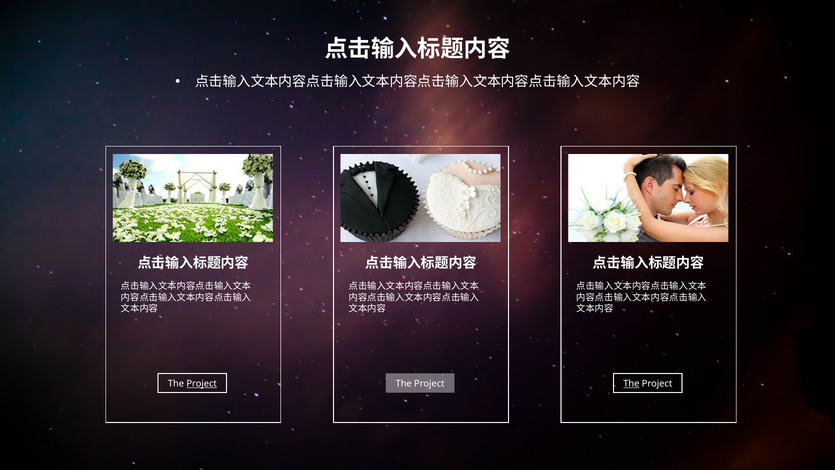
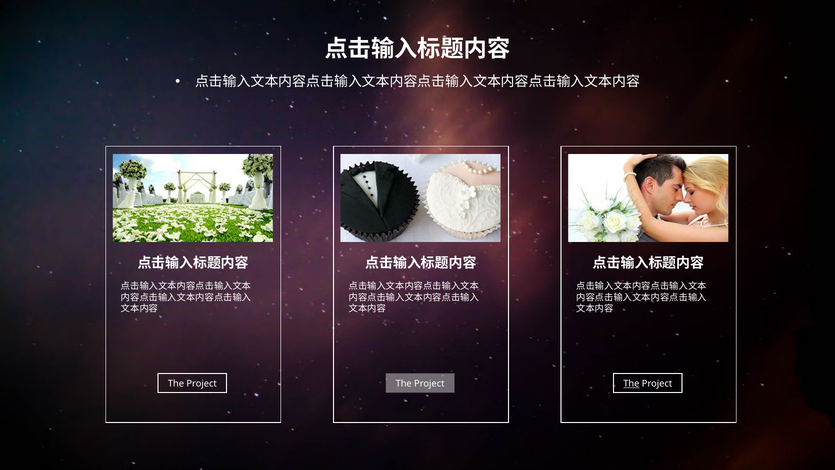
Project at (202, 383) underline: present -> none
